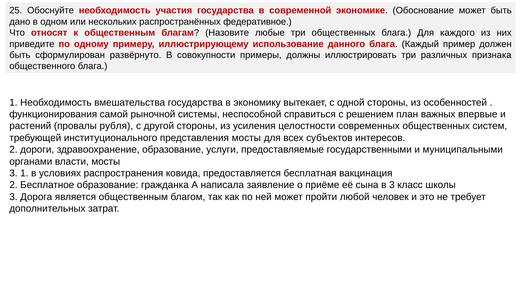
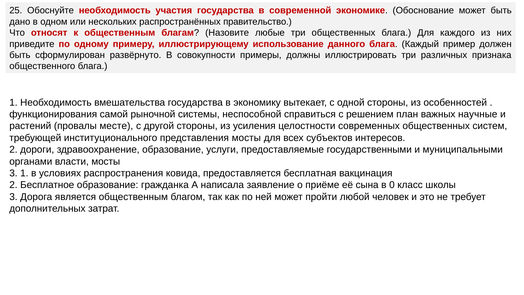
федеративное: федеративное -> правительство
впервые: впервые -> научные
рубля: рубля -> месте
в 3: 3 -> 0
